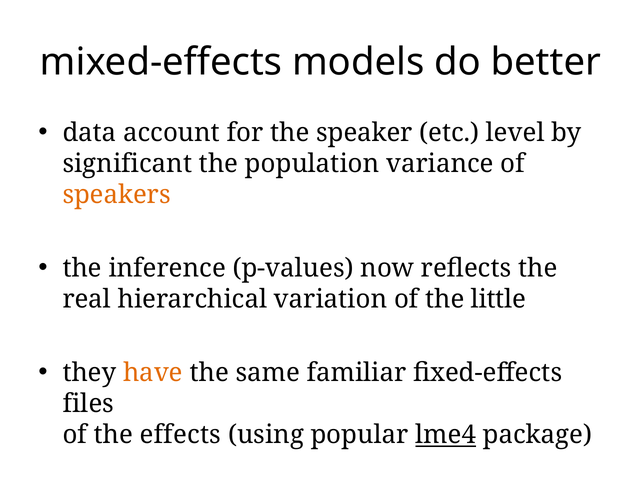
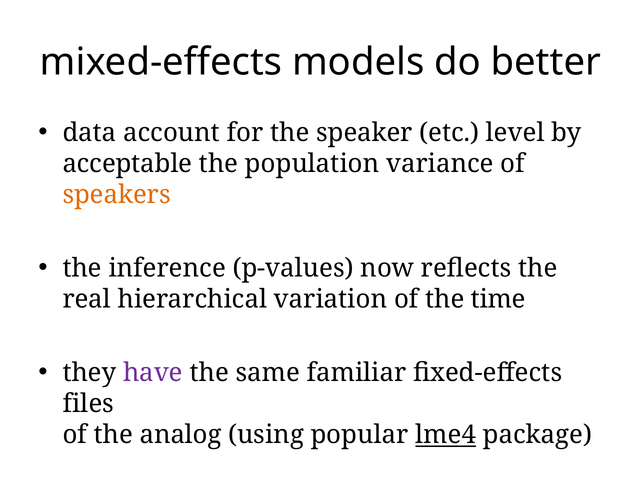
significant: significant -> acceptable
little: little -> time
have colour: orange -> purple
effects: effects -> analog
